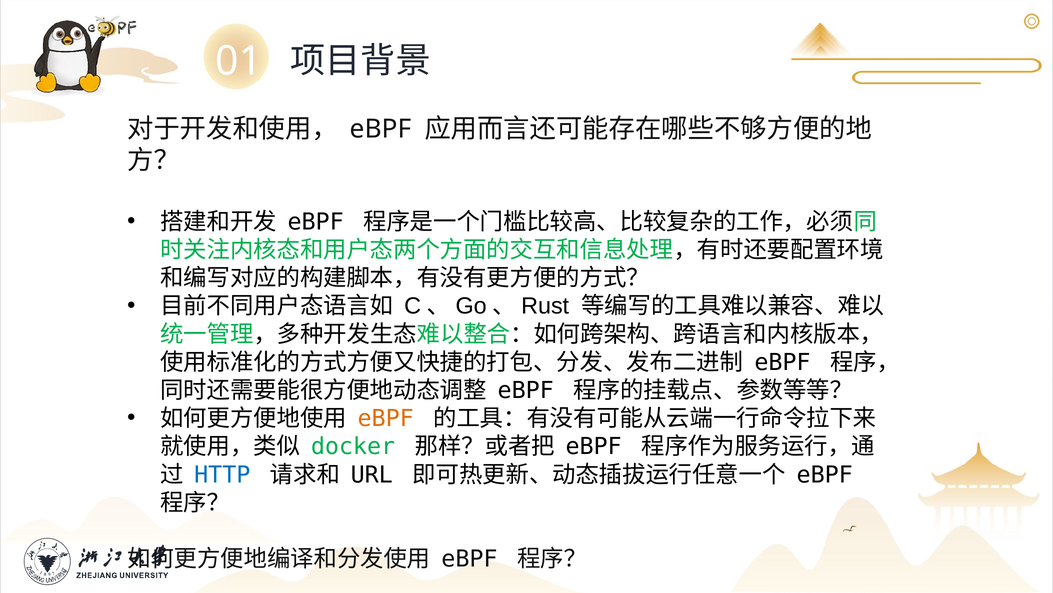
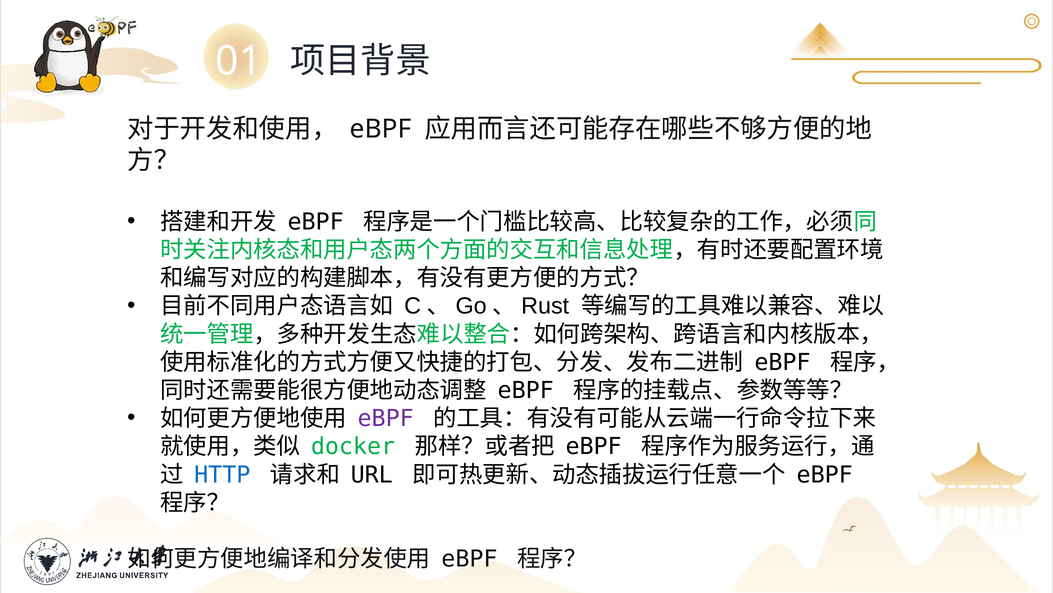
eBPF at (386, 418) colour: orange -> purple
